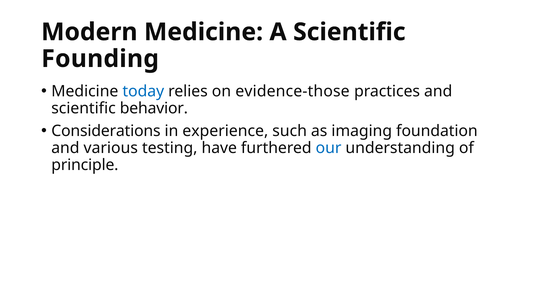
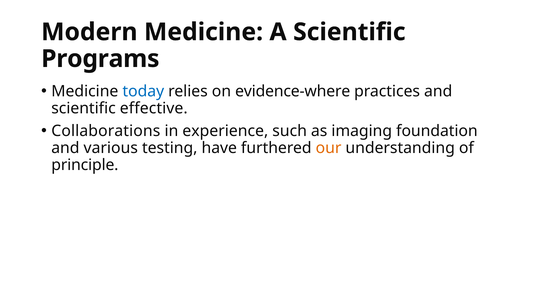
Founding: Founding -> Programs
evidence-those: evidence-those -> evidence-where
behavior: behavior -> effective
Considerations: Considerations -> Collaborations
our colour: blue -> orange
